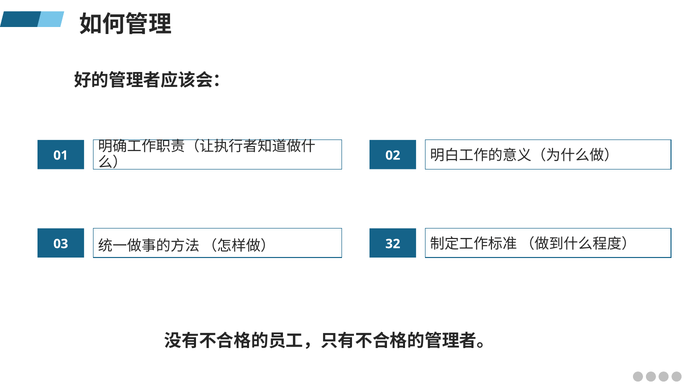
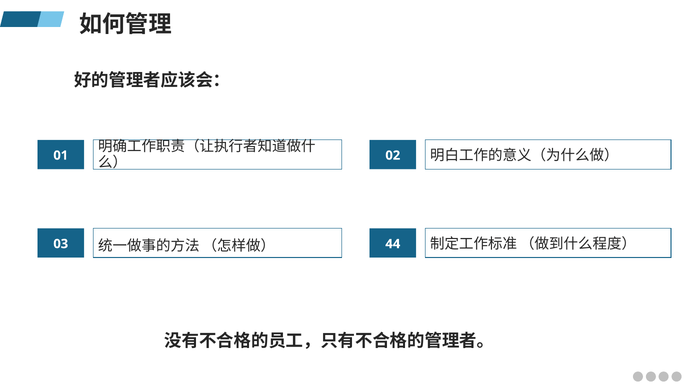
32: 32 -> 44
